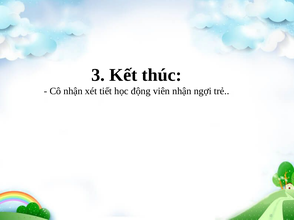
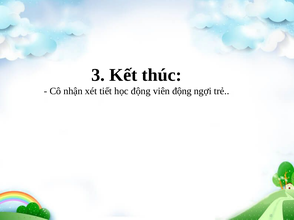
viên nhận: nhận -> động
